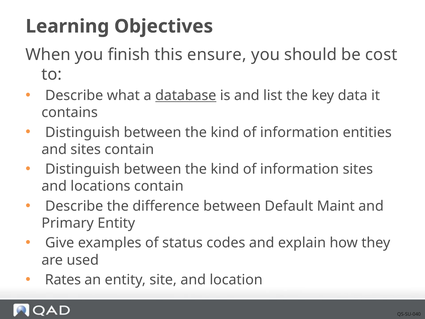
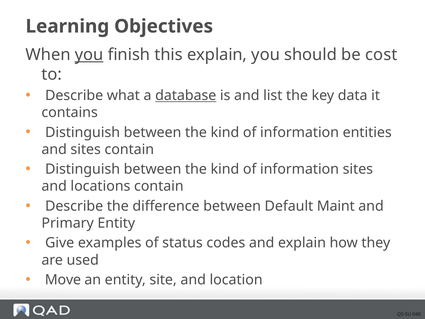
you at (89, 55) underline: none -> present
this ensure: ensure -> explain
Rates: Rates -> Move
